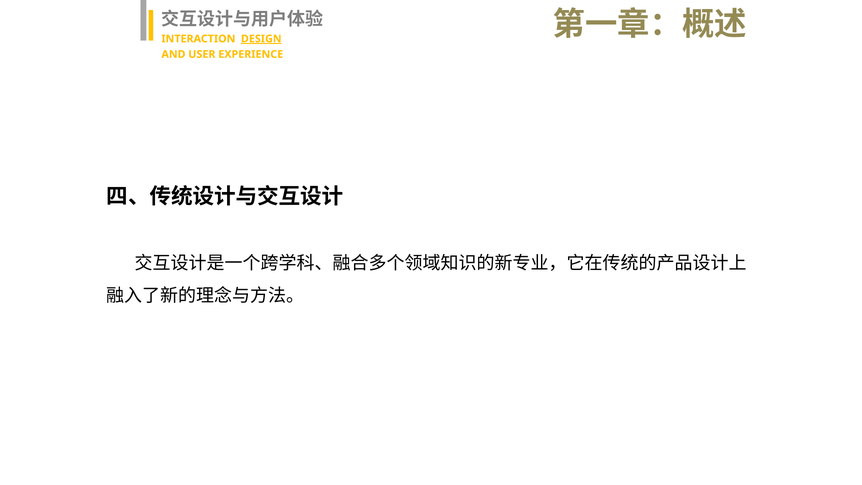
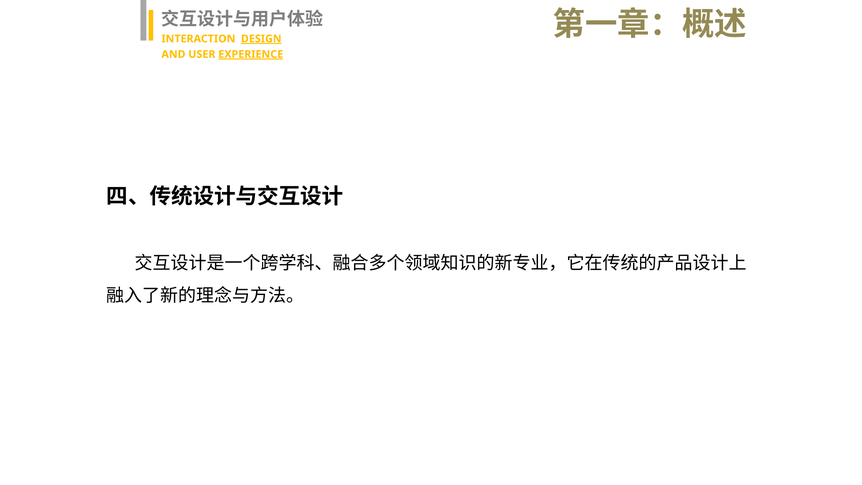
EXPERIENCE underline: none -> present
